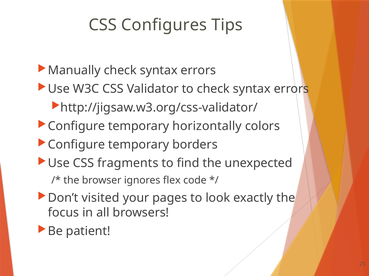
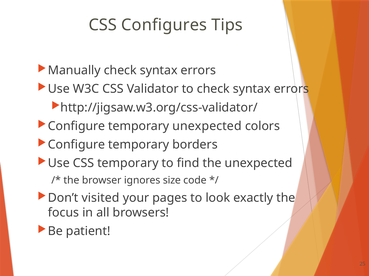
temporary horizontally: horizontally -> unexpected
CSS fragments: fragments -> temporary
flex: flex -> size
